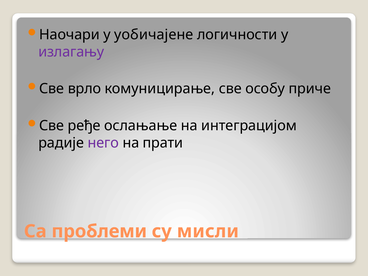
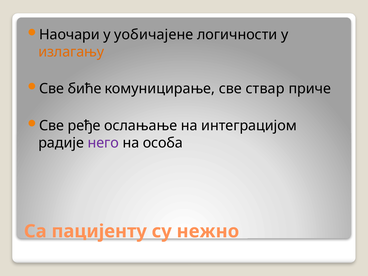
излагању colour: purple -> orange
врло: врло -> биће
особу: особу -> ствар
прати: прати -> особа
проблеми: проблеми -> пацијенту
мисли: мисли -> нежно
